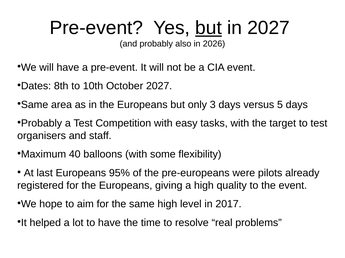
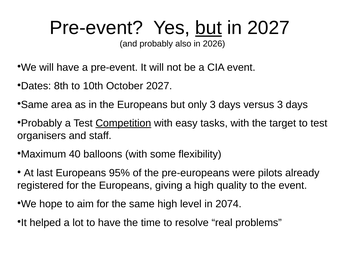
versus 5: 5 -> 3
Competition underline: none -> present
2017: 2017 -> 2074
